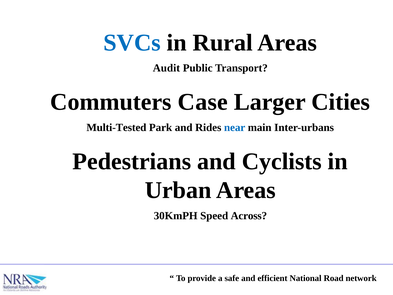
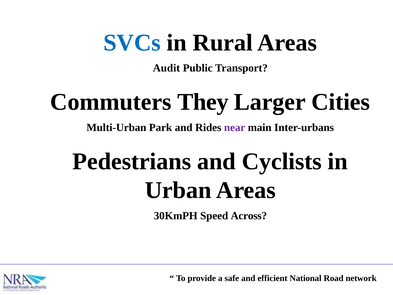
Case: Case -> They
Multi-Tested: Multi-Tested -> Multi-Urban
near colour: blue -> purple
